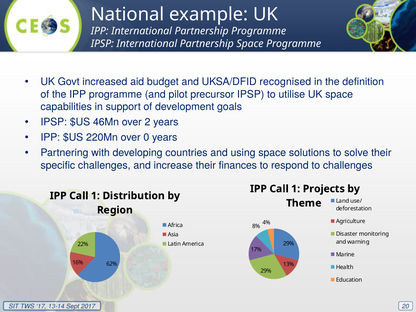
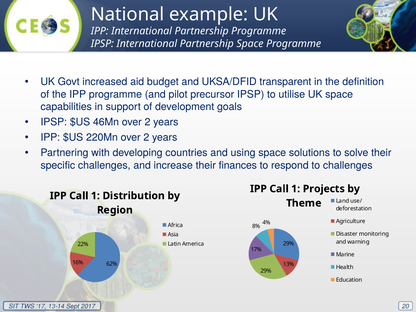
recognised: recognised -> transparent
220Mn over 0: 0 -> 2
